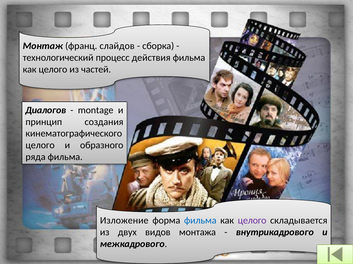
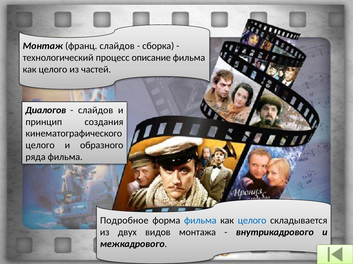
действия: действия -> описание
montage at (96, 110): montage -> слайдов
Изложение: Изложение -> Подробное
целого at (252, 221) colour: purple -> blue
